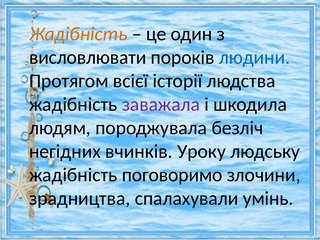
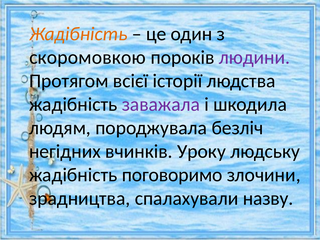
висловлювати: висловлювати -> скоромовкою
людини colour: blue -> purple
умінь: умінь -> назву
